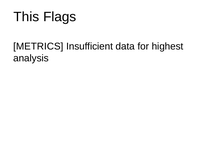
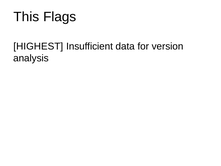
METRICS: METRICS -> HIGHEST
highest: highest -> version
